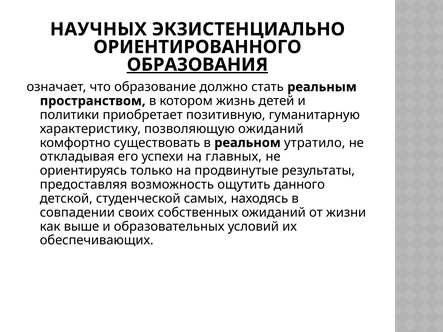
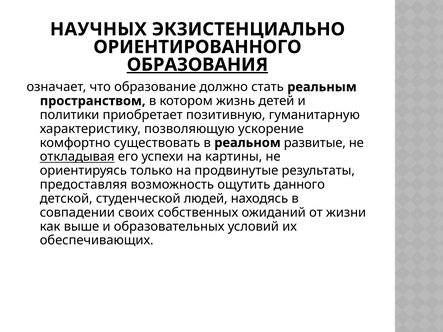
позволяющую ожиданий: ожиданий -> ускорение
утратило: утратило -> развитые
откладывая underline: none -> present
главных: главных -> картины
самых: самых -> людей
